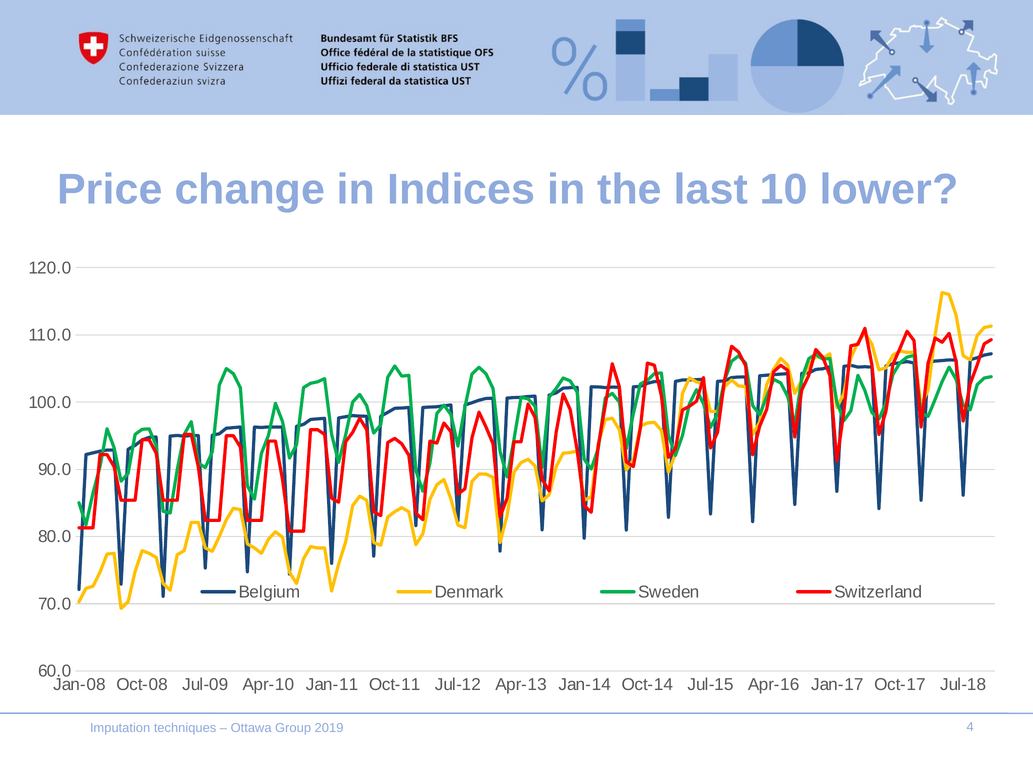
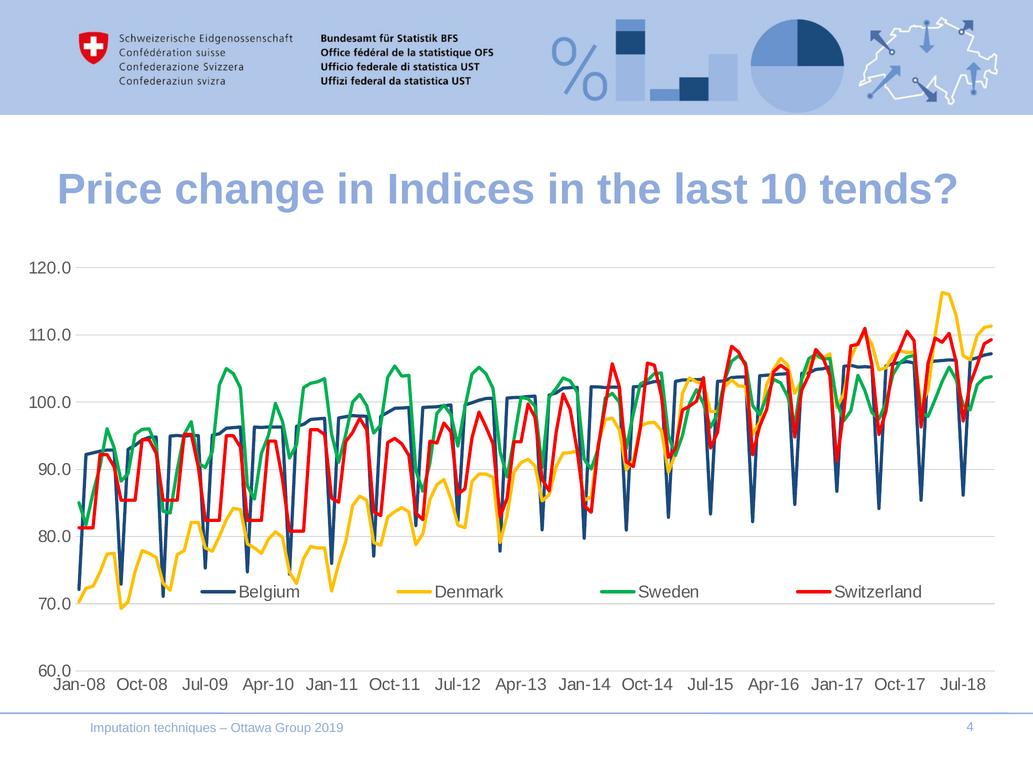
lower: lower -> tends
